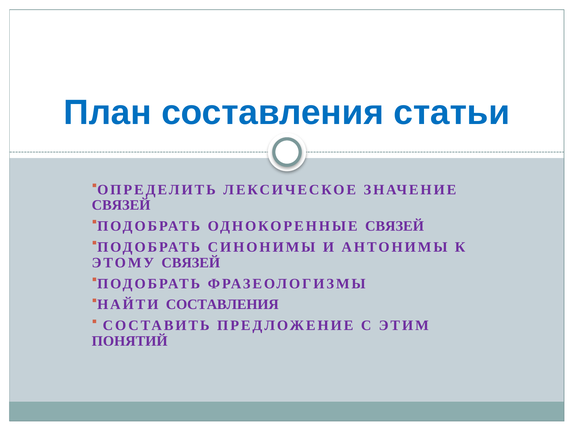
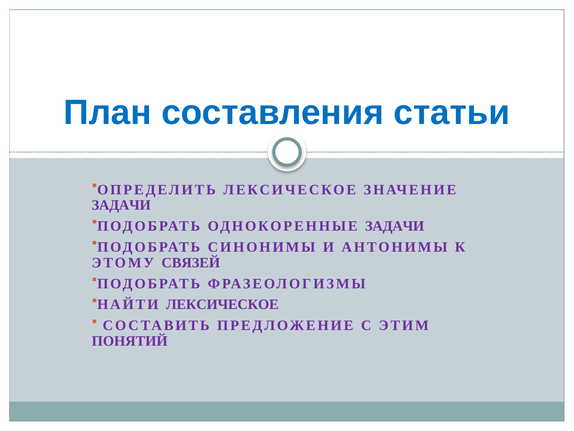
СВЯЗЕЙ at (121, 205): СВЯЗЕЙ -> ЗАДАЧИ
ОДНОКОРЕННЫЕ СВЯЗЕЙ: СВЯЗЕЙ -> ЗАДАЧИ
СОСТАВЛЕНИЯ at (222, 304): СОСТАВЛЕНИЯ -> ЛЕКСИЧЕСКОЕ
